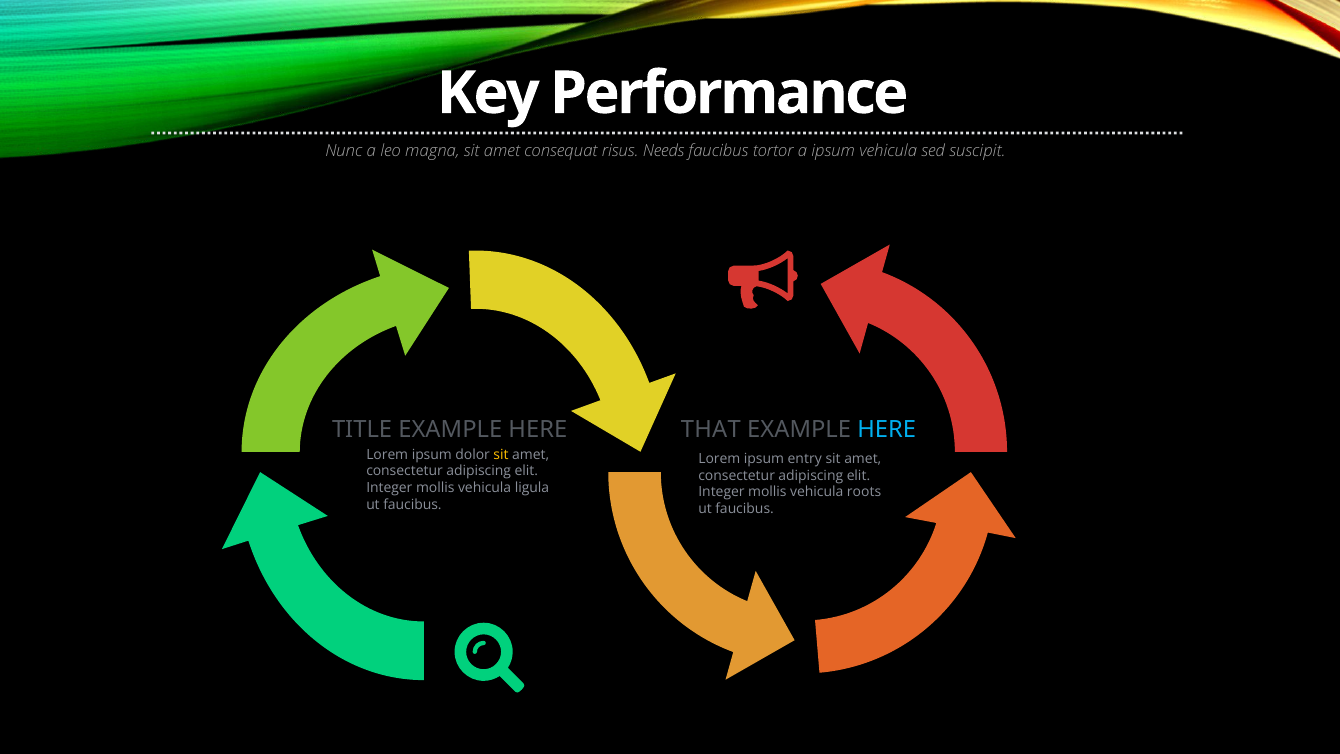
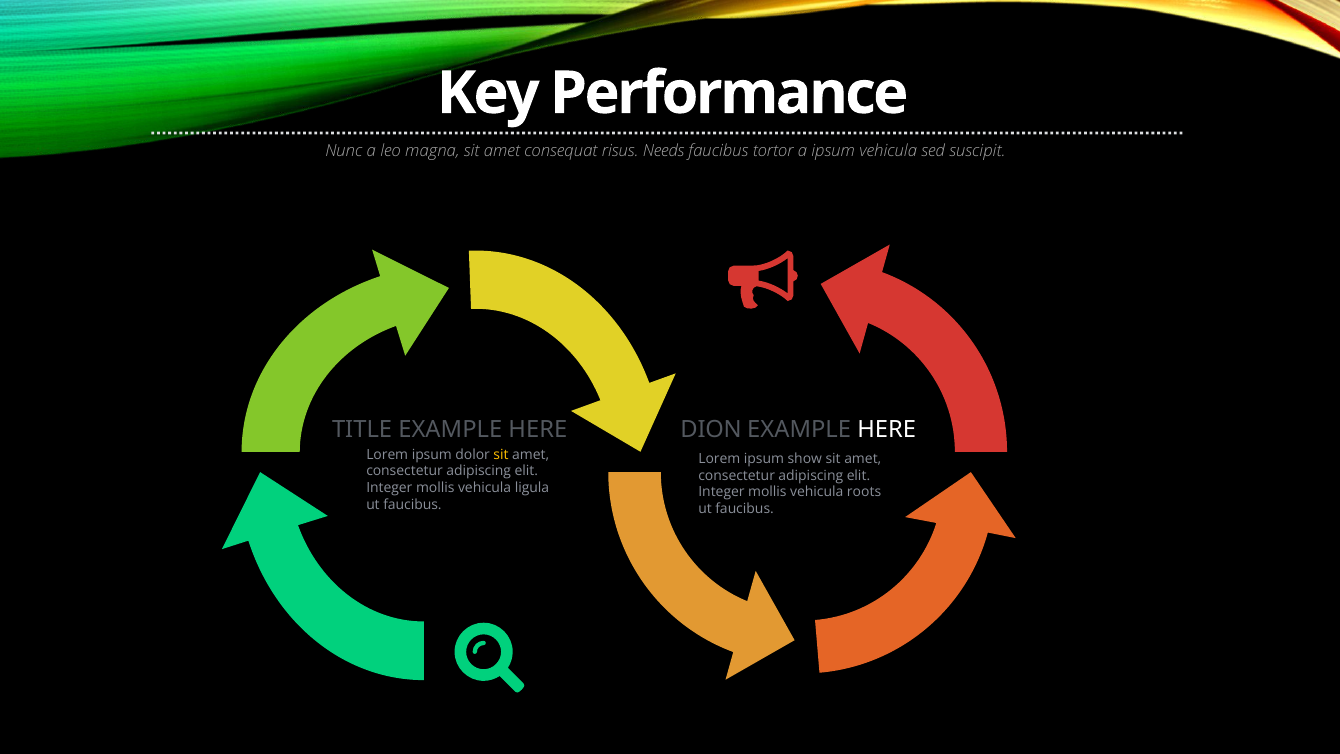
THAT: THAT -> DION
HERE at (887, 429) colour: light blue -> white
entry: entry -> show
